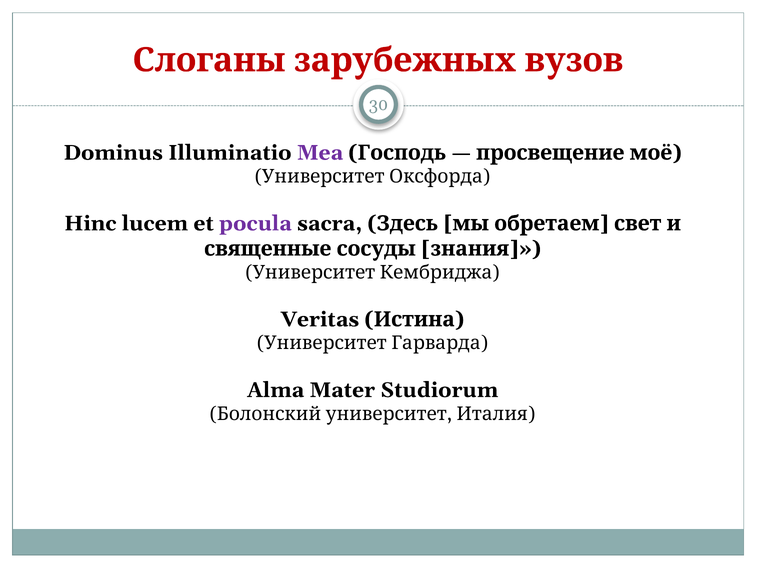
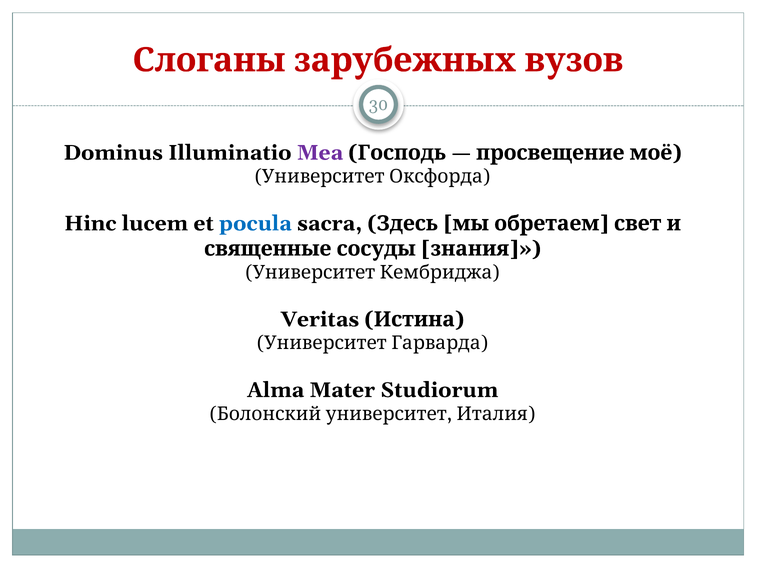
pocula colour: purple -> blue
